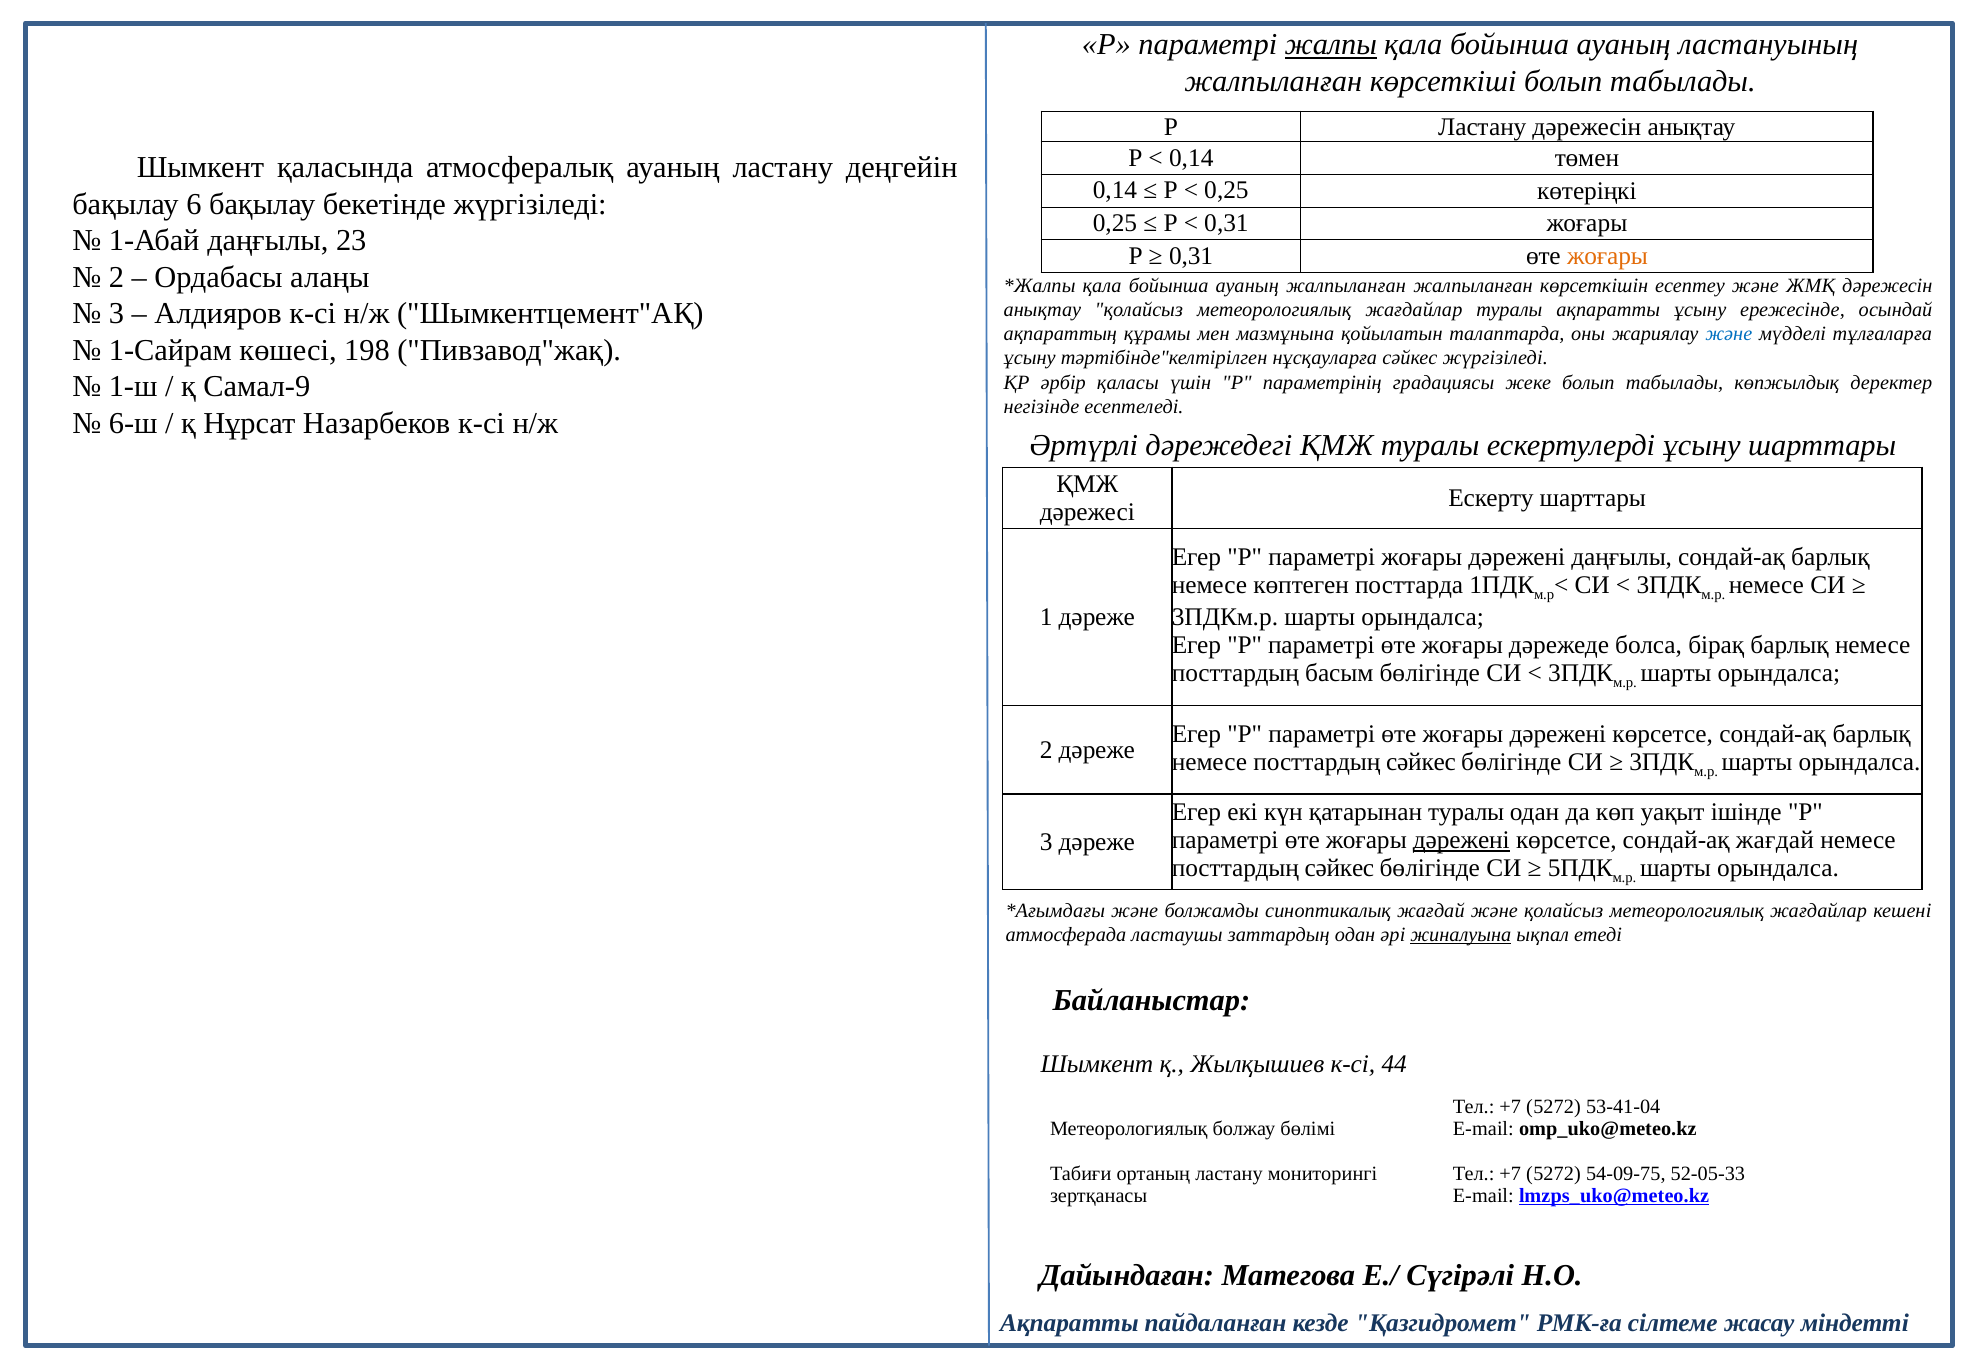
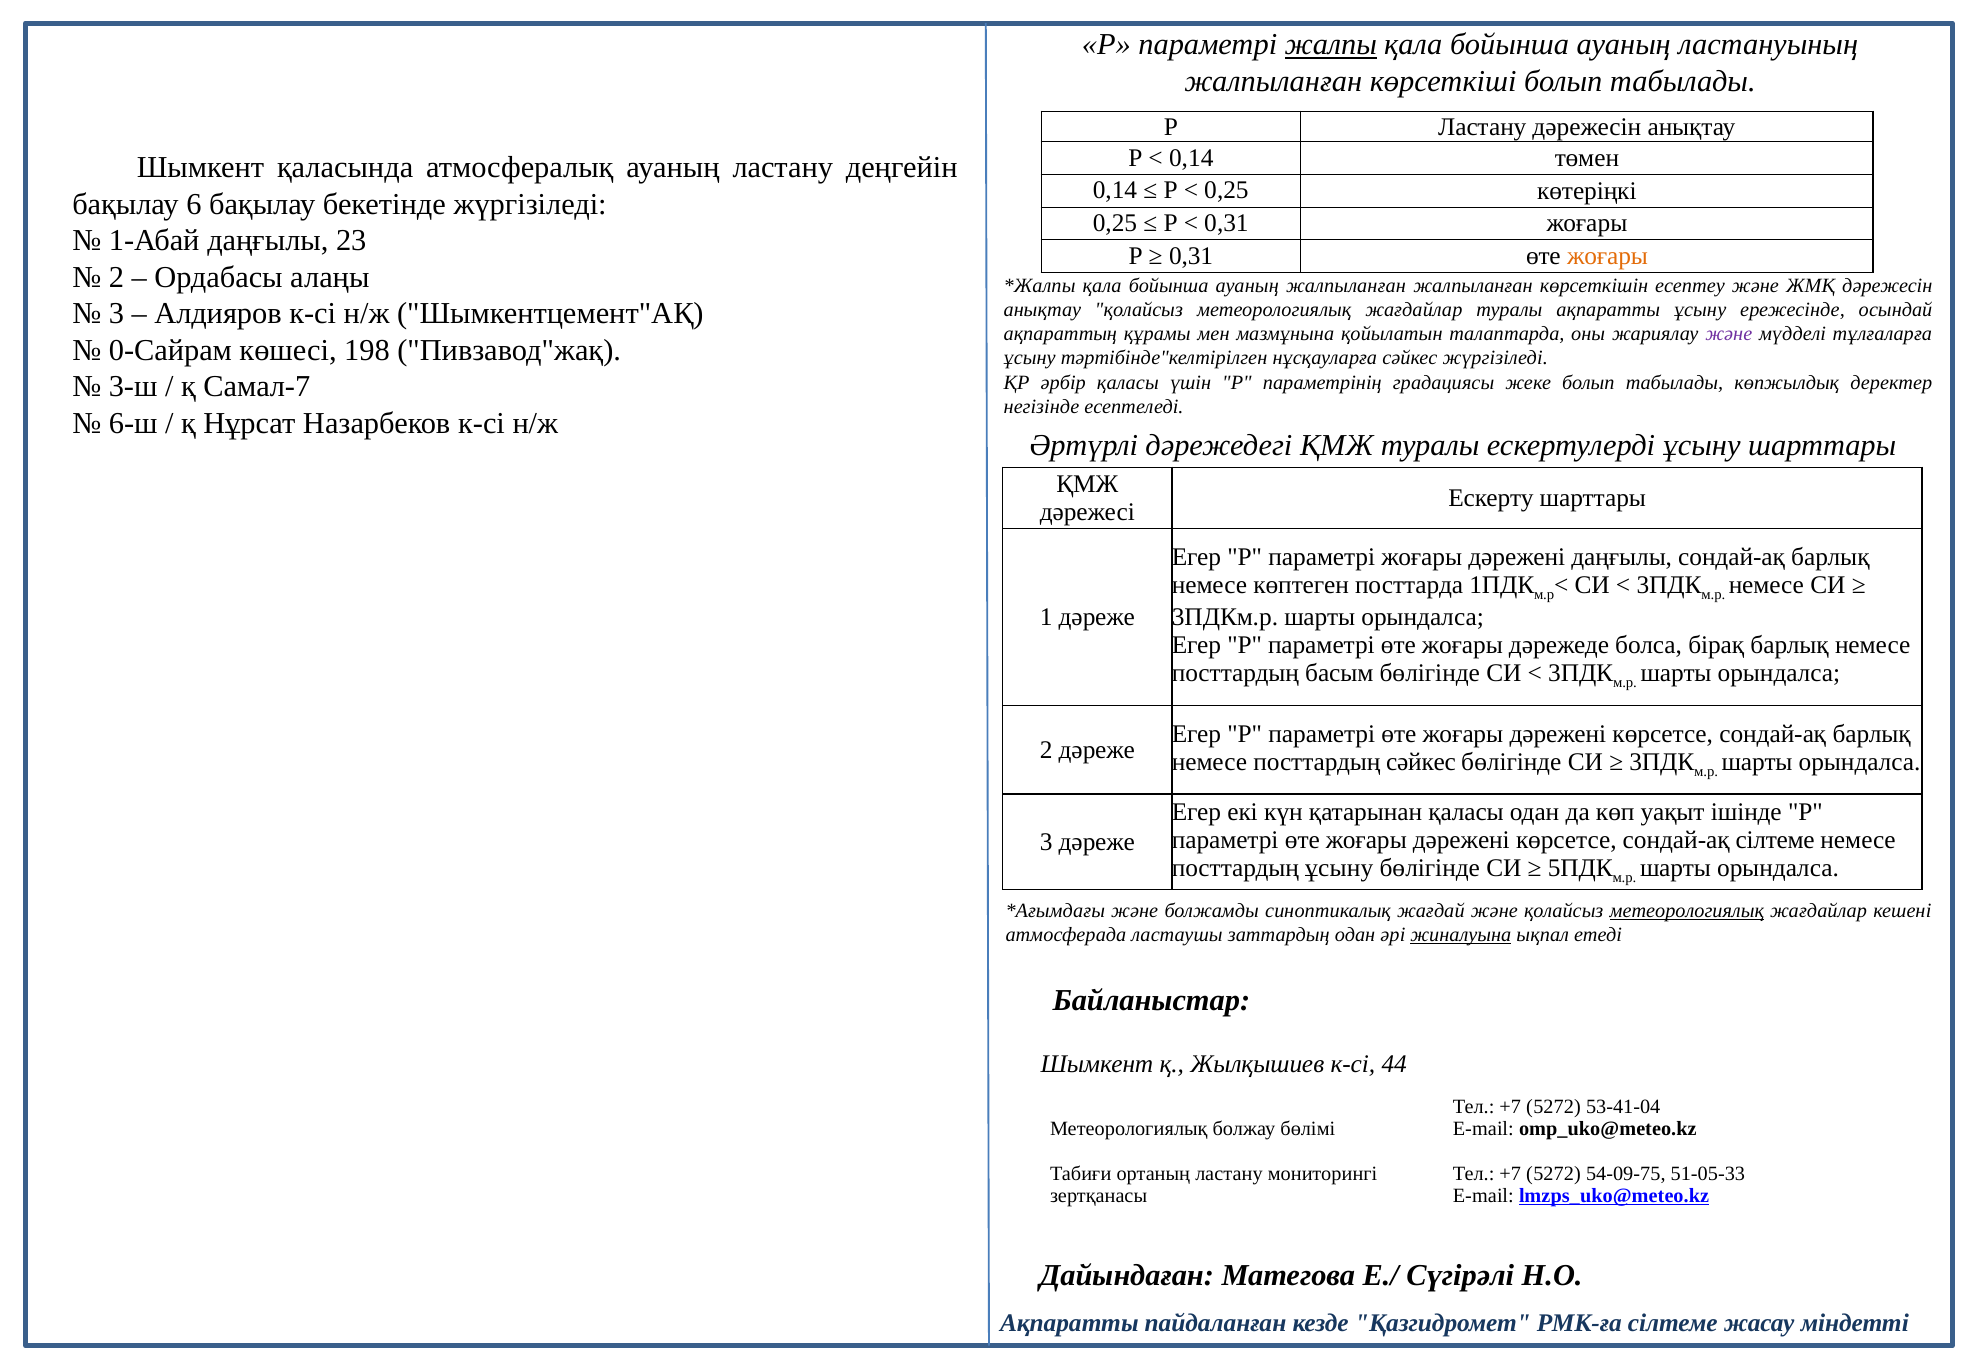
және at (1729, 334) colour: blue -> purple
1-Сайрам: 1-Сайрам -> 0-Сайрам
1-ш: 1-ш -> 3-ш
Самал-9: Самал-9 -> Самал-7
қатарынан туралы: туралы -> қаласы
дәрежені at (1461, 840) underline: present -> none
сондай-ақ жағдай: жағдай -> сілтеме
сәйкес at (1339, 868): сәйкес -> ұсыну
метеорологиялық at (1687, 911) underline: none -> present
52-05-33: 52-05-33 -> 51-05-33
